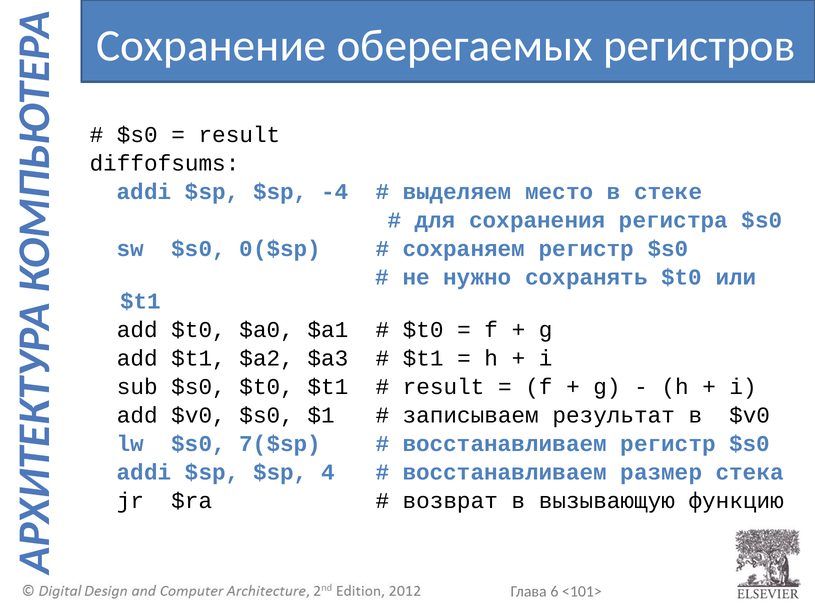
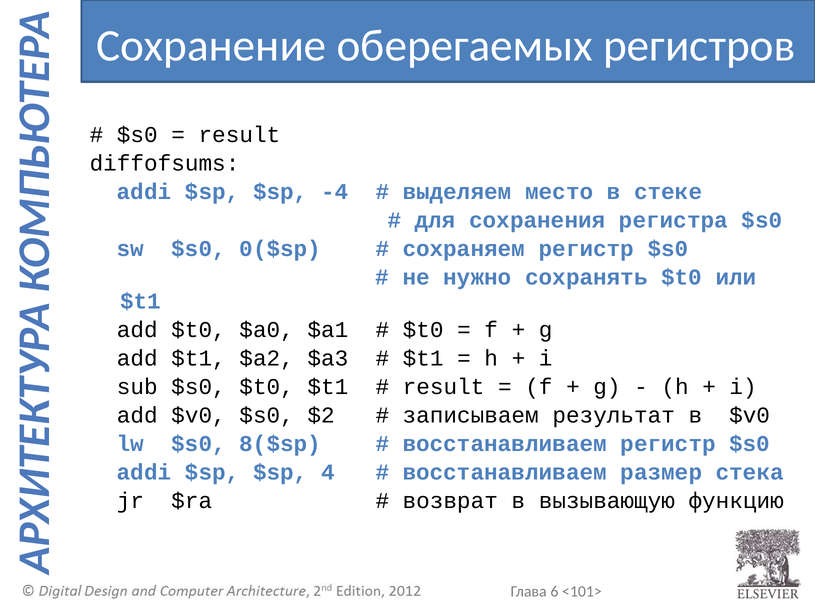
$1: $1 -> $2
7($sp: 7($sp -> 8($sp
